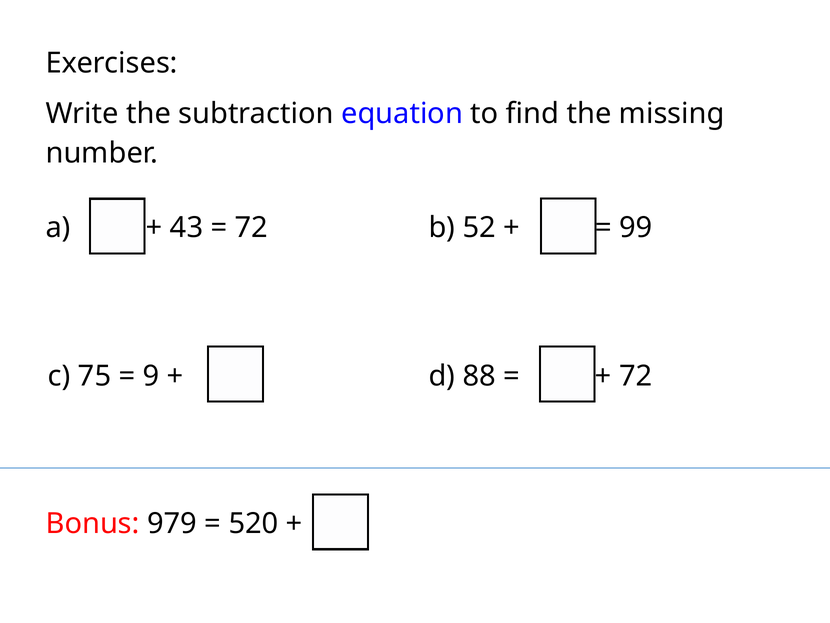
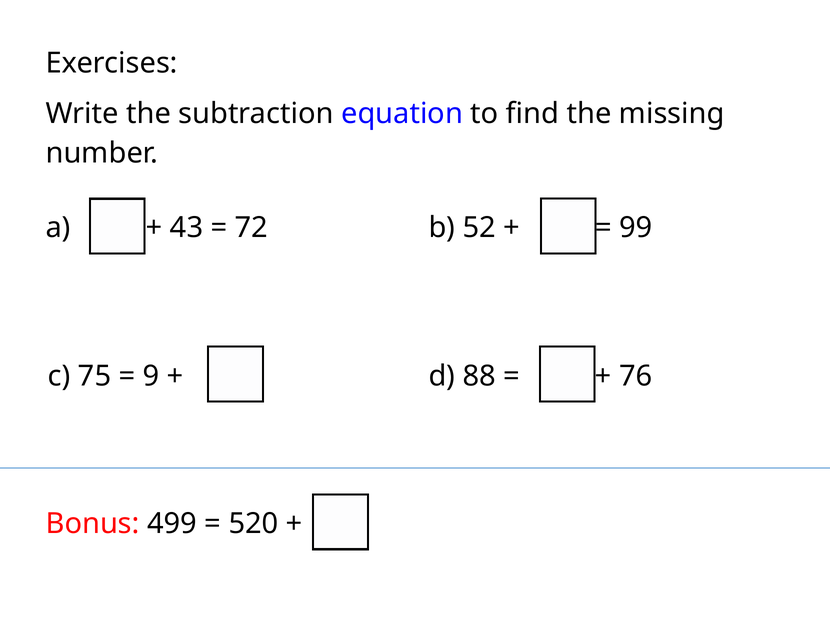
72 at (636, 376): 72 -> 76
979: 979 -> 499
